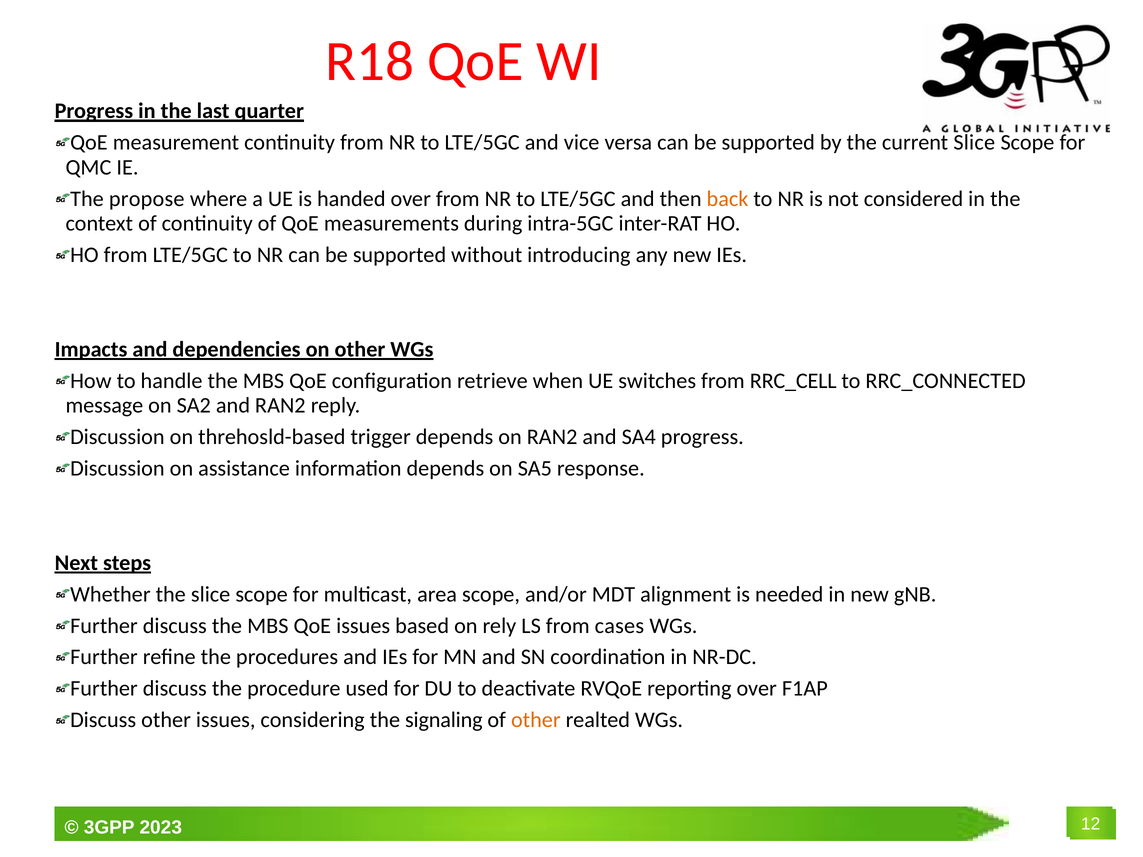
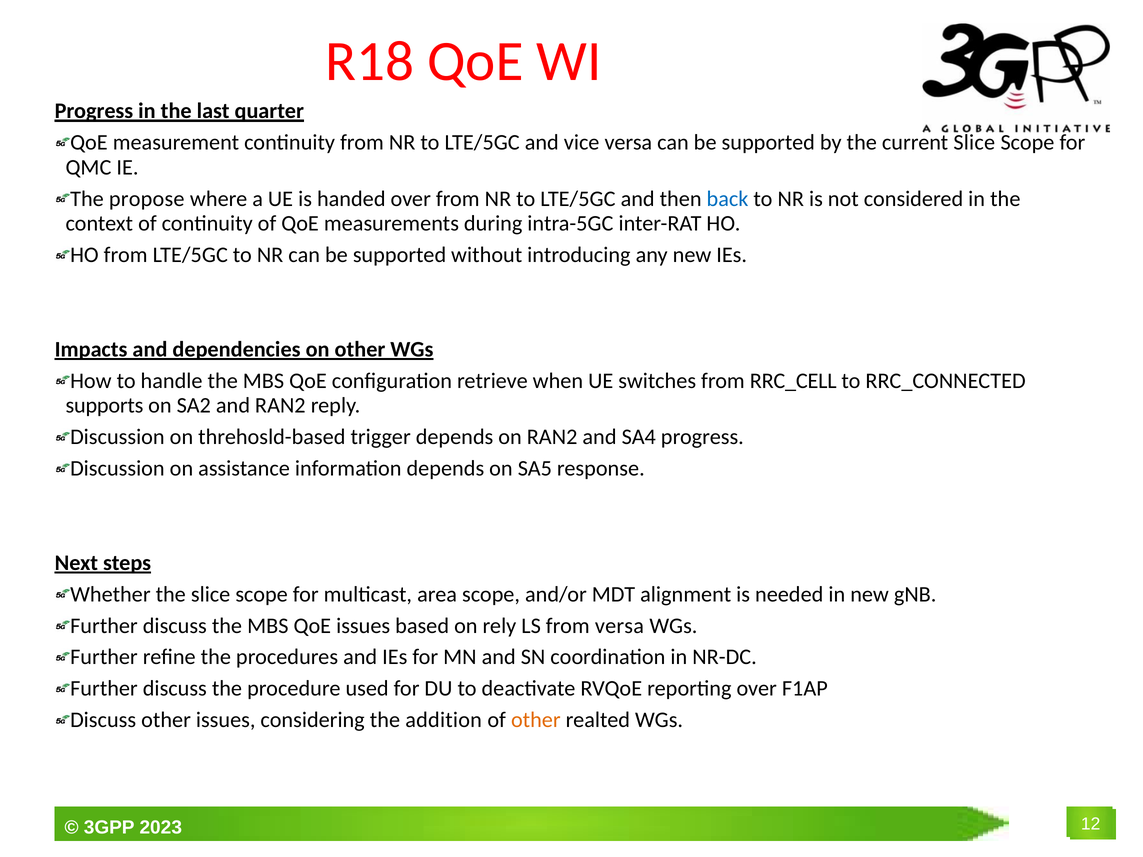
back colour: orange -> blue
message: message -> supports
from cases: cases -> versa
signaling: signaling -> addition
